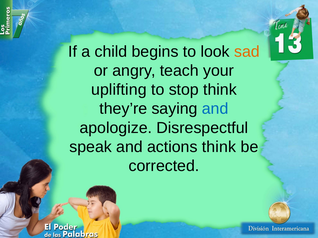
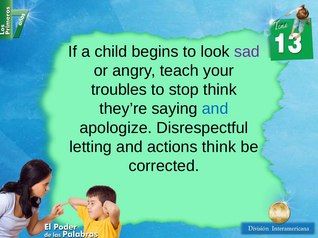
sad colour: orange -> purple
uplifting: uplifting -> troubles
speak: speak -> letting
